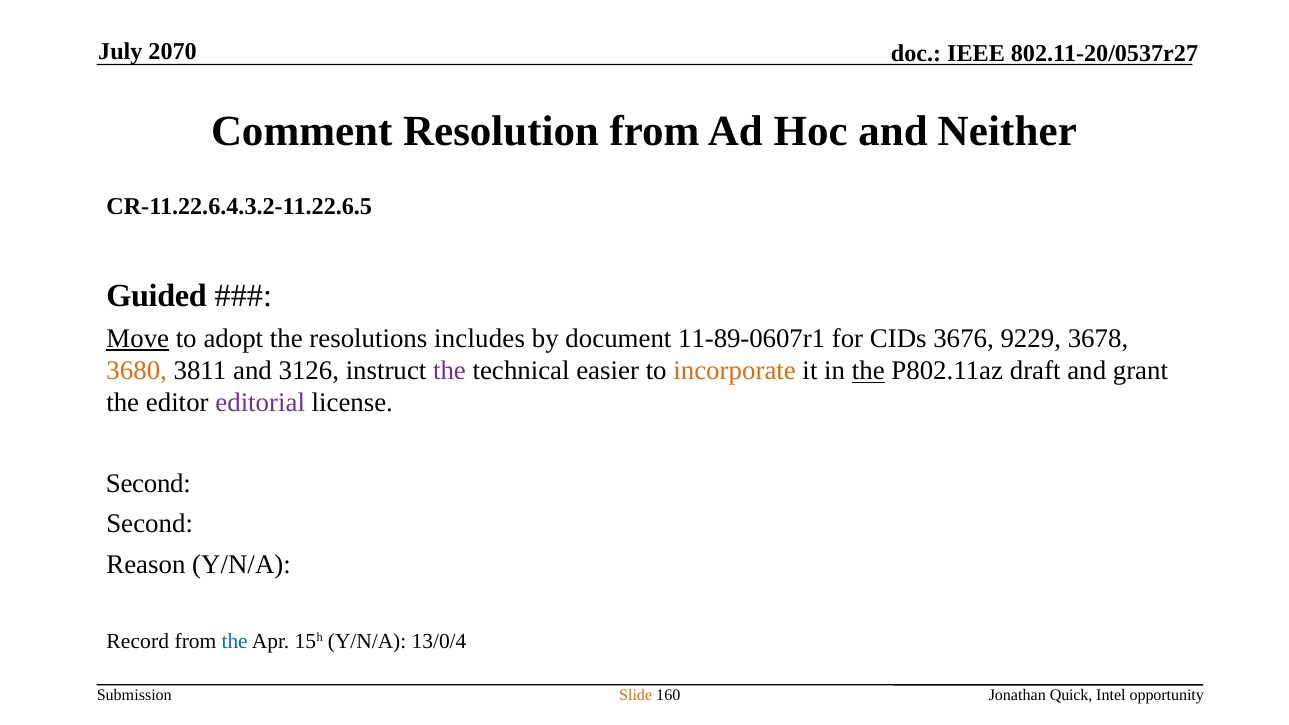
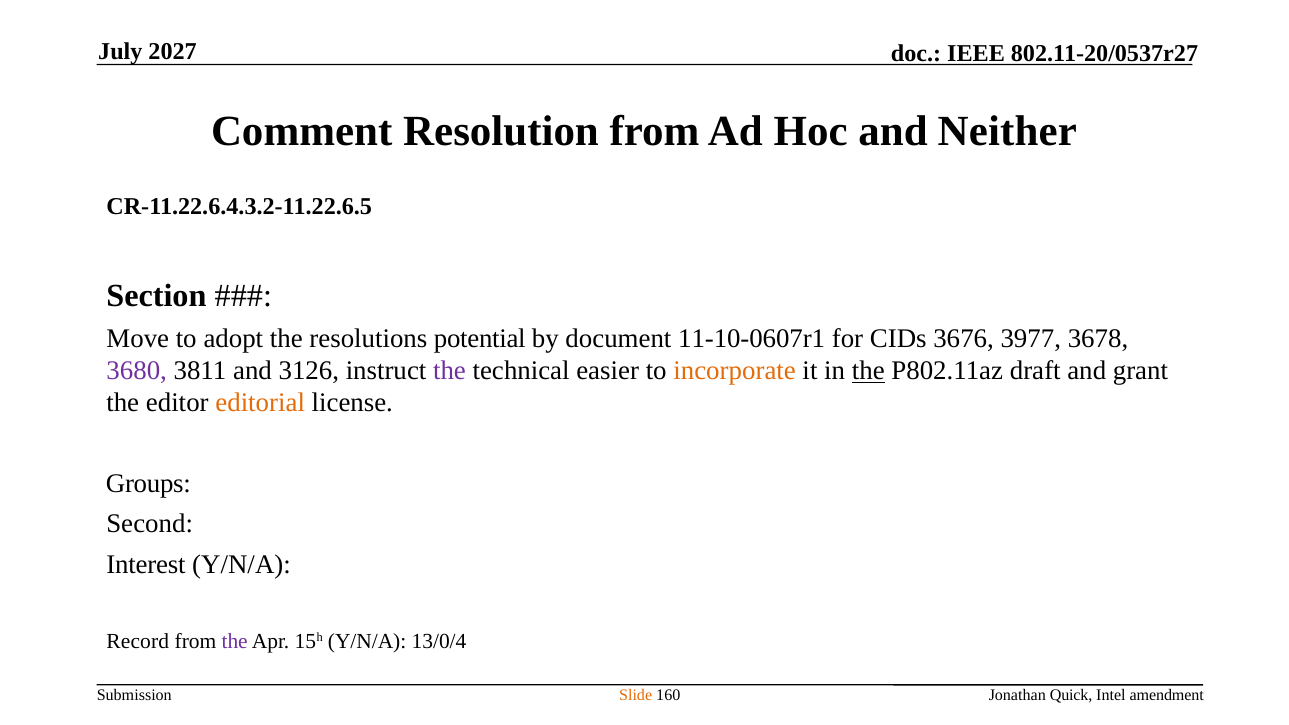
2070: 2070 -> 2027
Guided: Guided -> Section
Move underline: present -> none
includes: includes -> potential
11-89-0607r1: 11-89-0607r1 -> 11-10-0607r1
9229: 9229 -> 3977
3680 colour: orange -> purple
editorial colour: purple -> orange
Second at (148, 484): Second -> Groups
Reason: Reason -> Interest
the at (235, 641) colour: blue -> purple
opportunity: opportunity -> amendment
